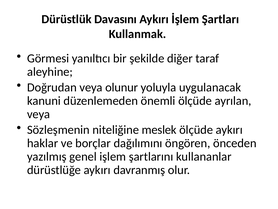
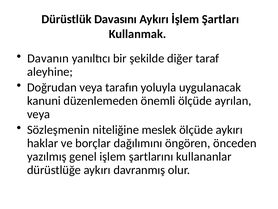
Görmesi: Görmesi -> Davanın
olunur: olunur -> tarafın
